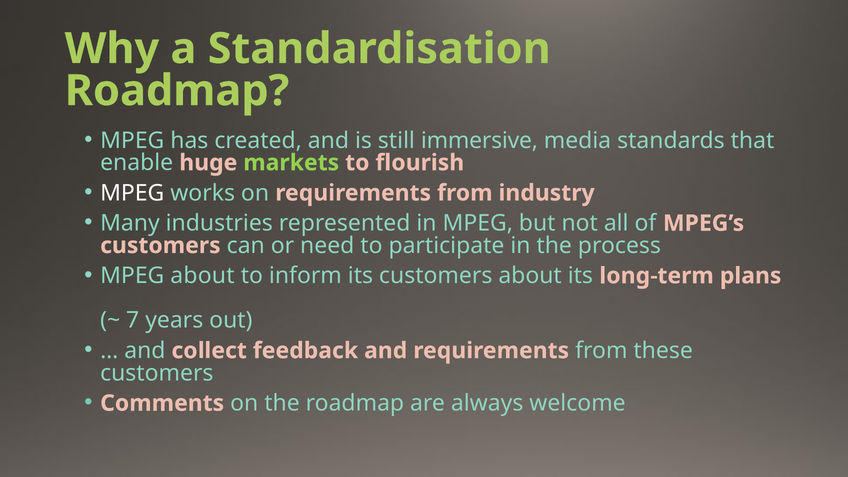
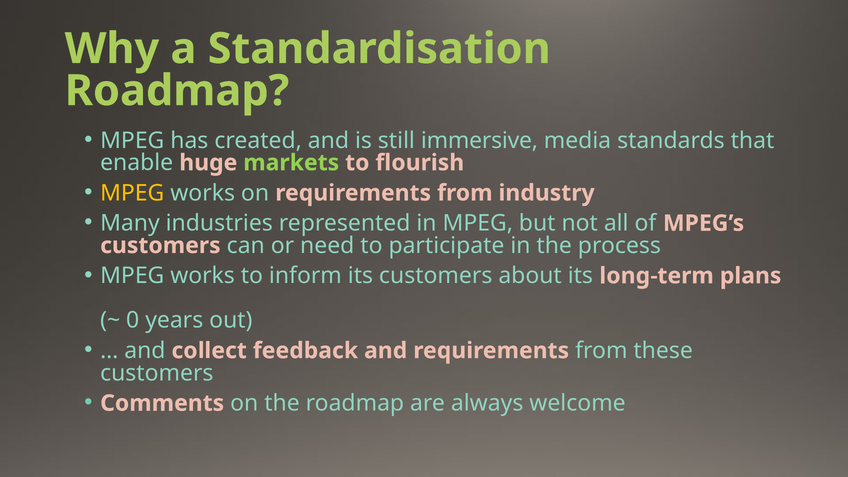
MPEG at (132, 193) colour: white -> yellow
about at (202, 276): about -> works
7: 7 -> 0
